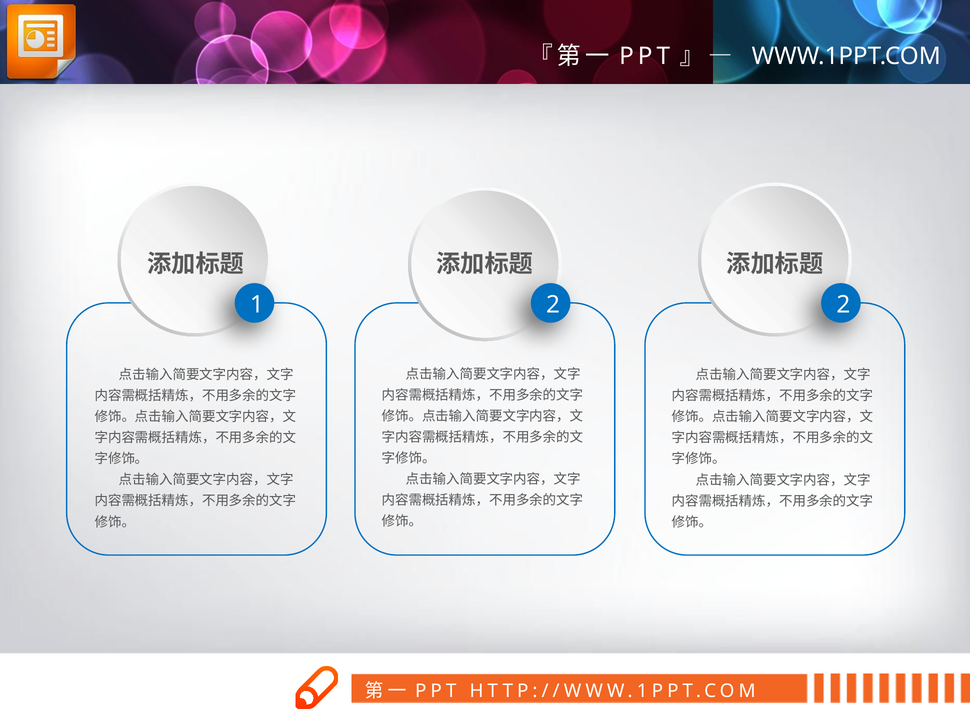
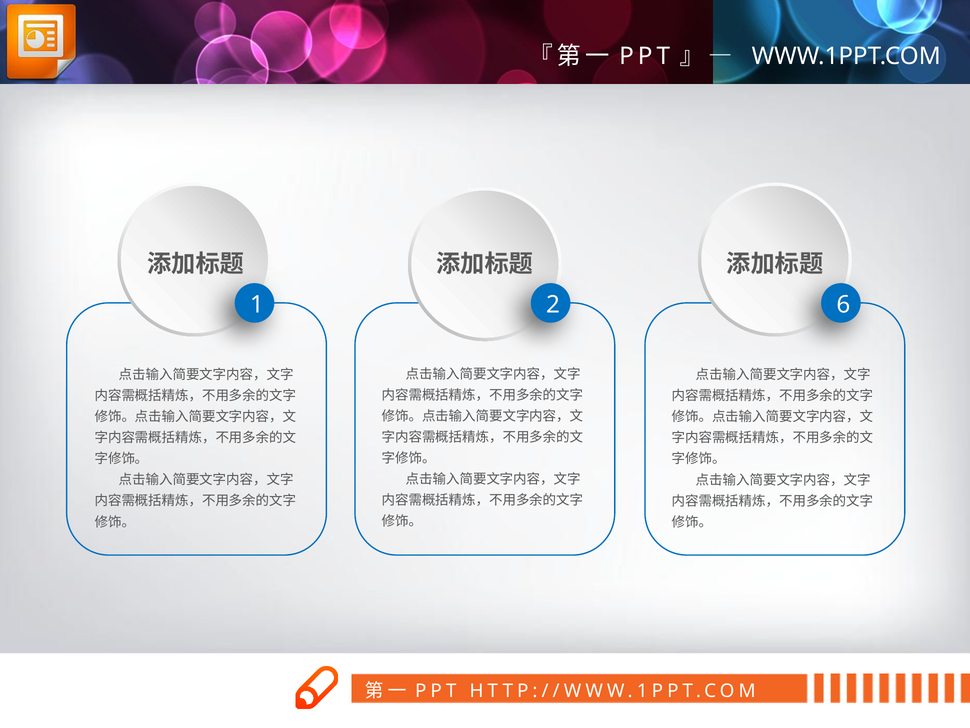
2 2: 2 -> 6
